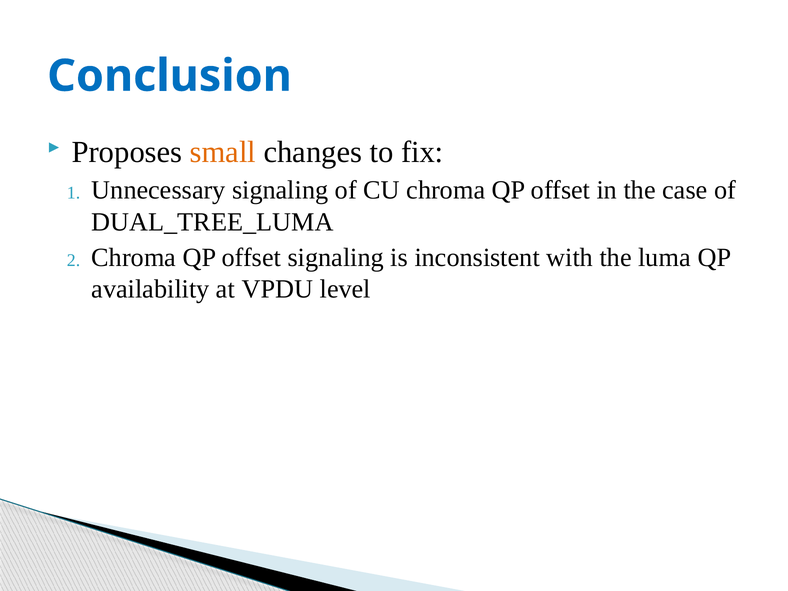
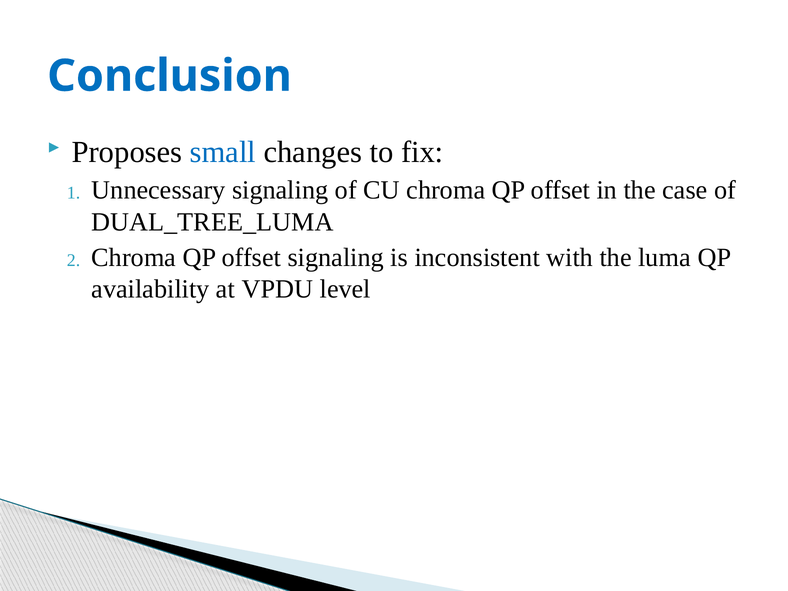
small colour: orange -> blue
